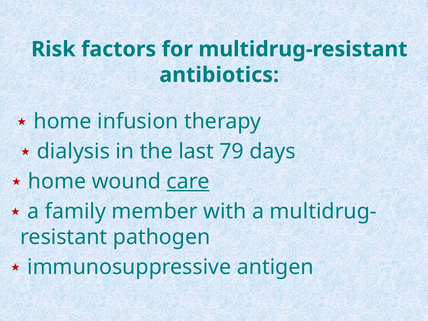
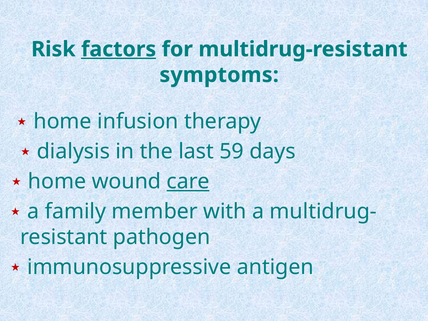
factors underline: none -> present
antibiotics: antibiotics -> symptoms
79: 79 -> 59
